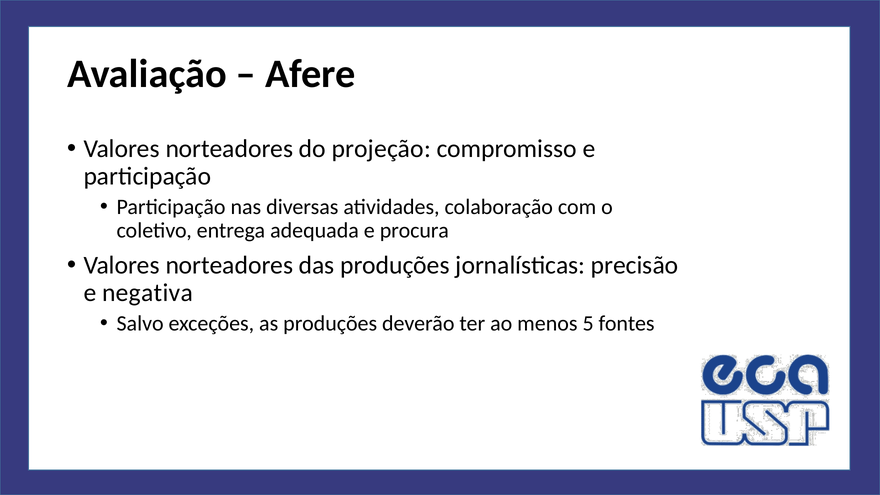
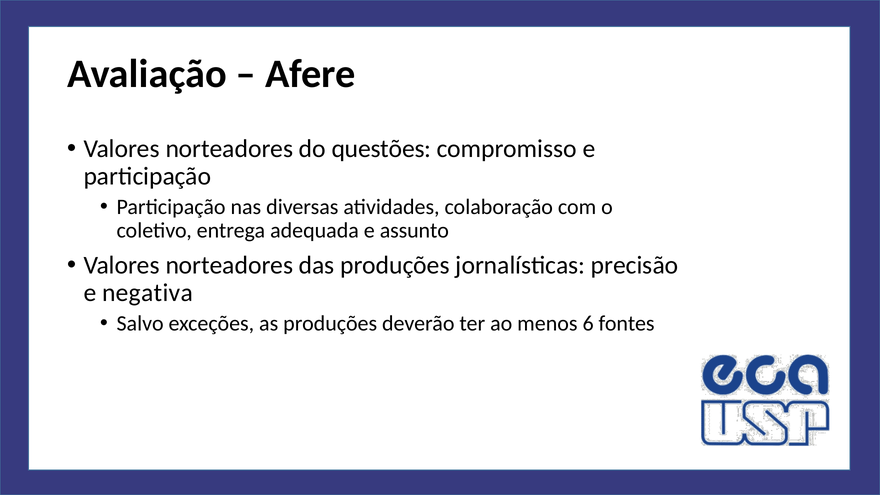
projeção: projeção -> questões
procura: procura -> assunto
5: 5 -> 6
